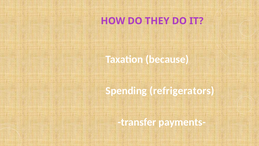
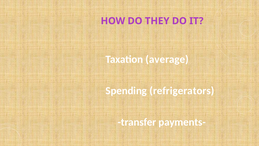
because: because -> average
